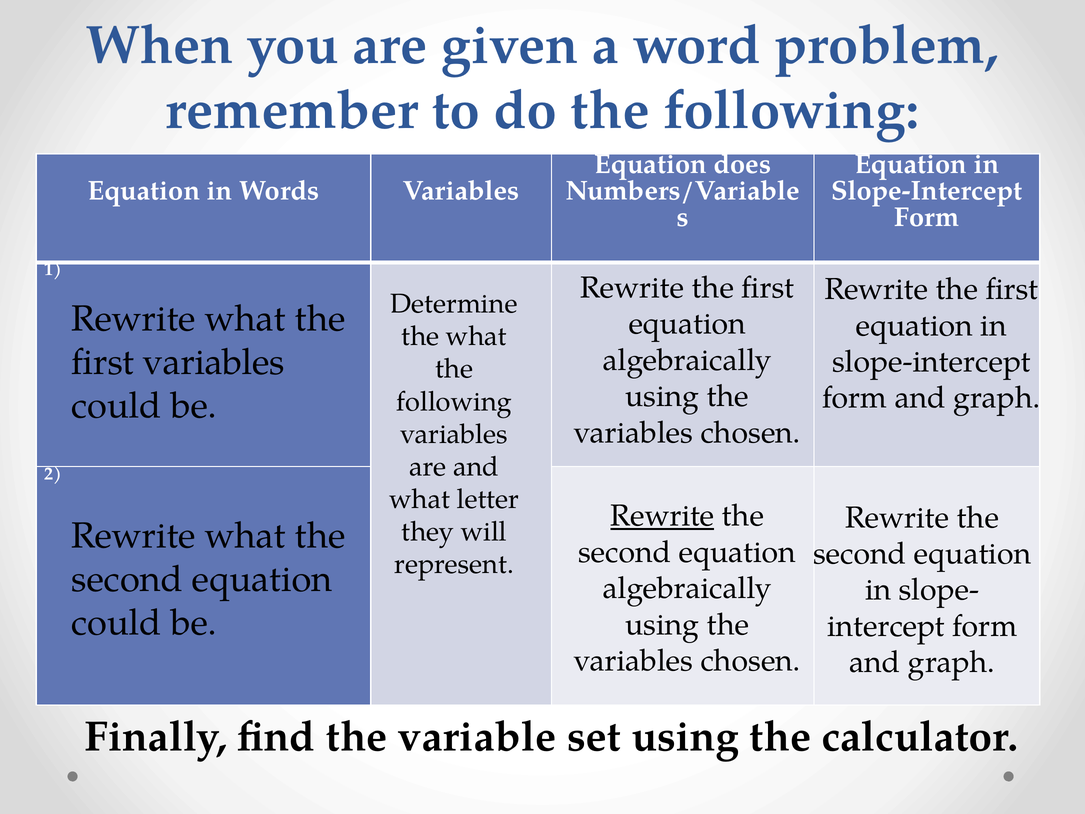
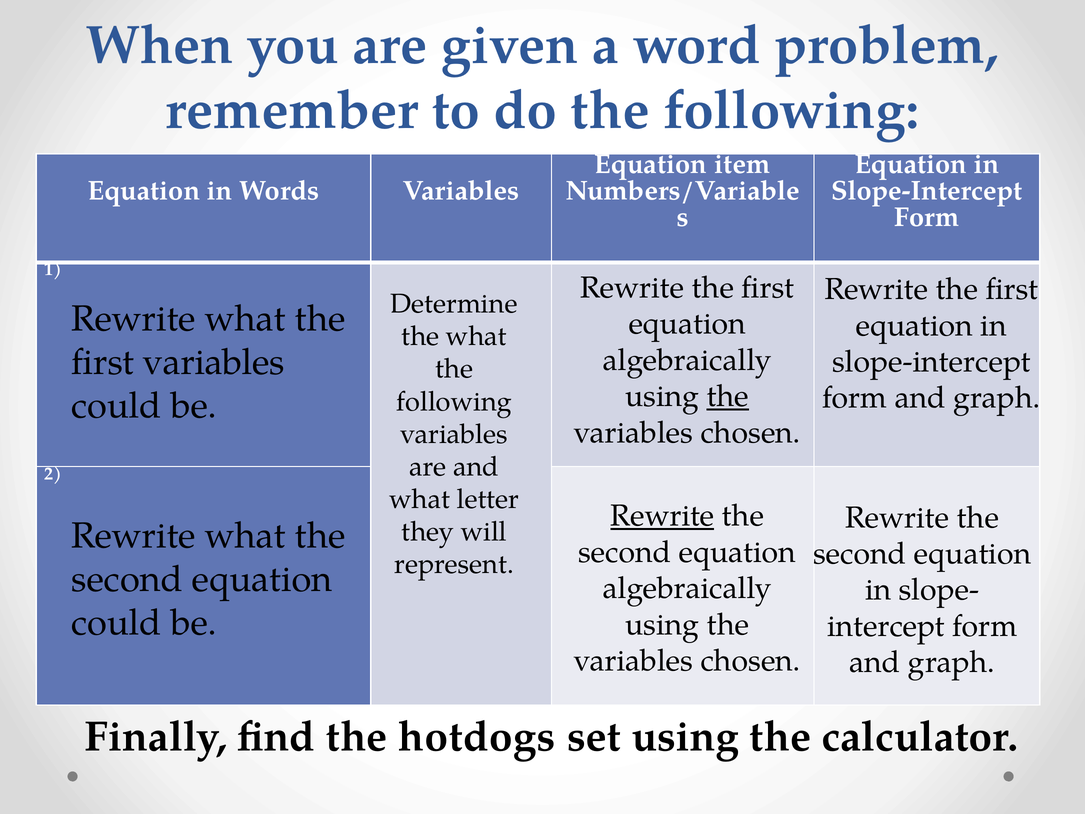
does: does -> item
the at (728, 396) underline: none -> present
variable: variable -> hotdogs
